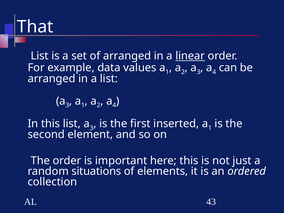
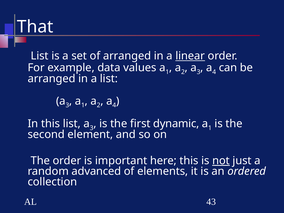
inserted: inserted -> dynamic
not underline: none -> present
situations: situations -> advanced
